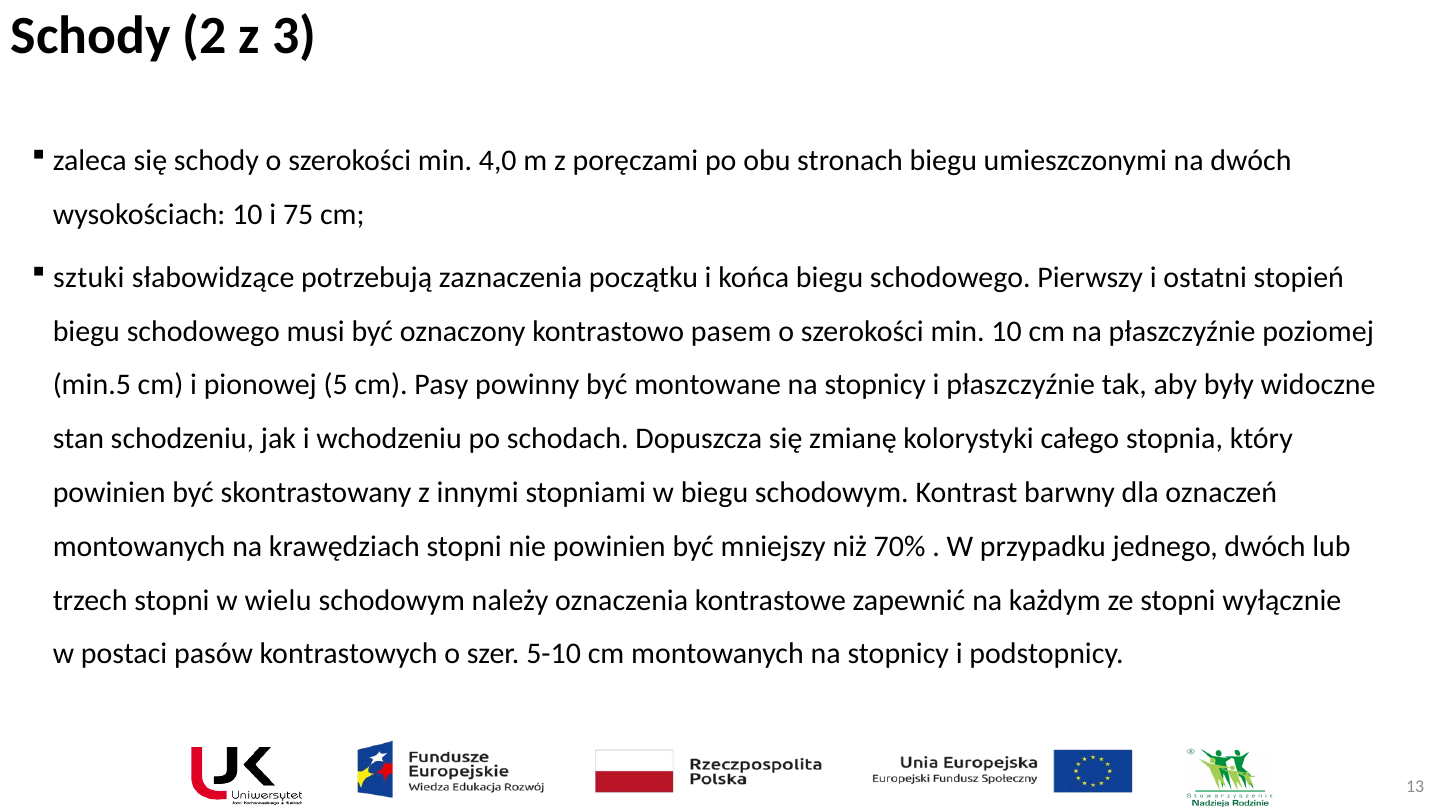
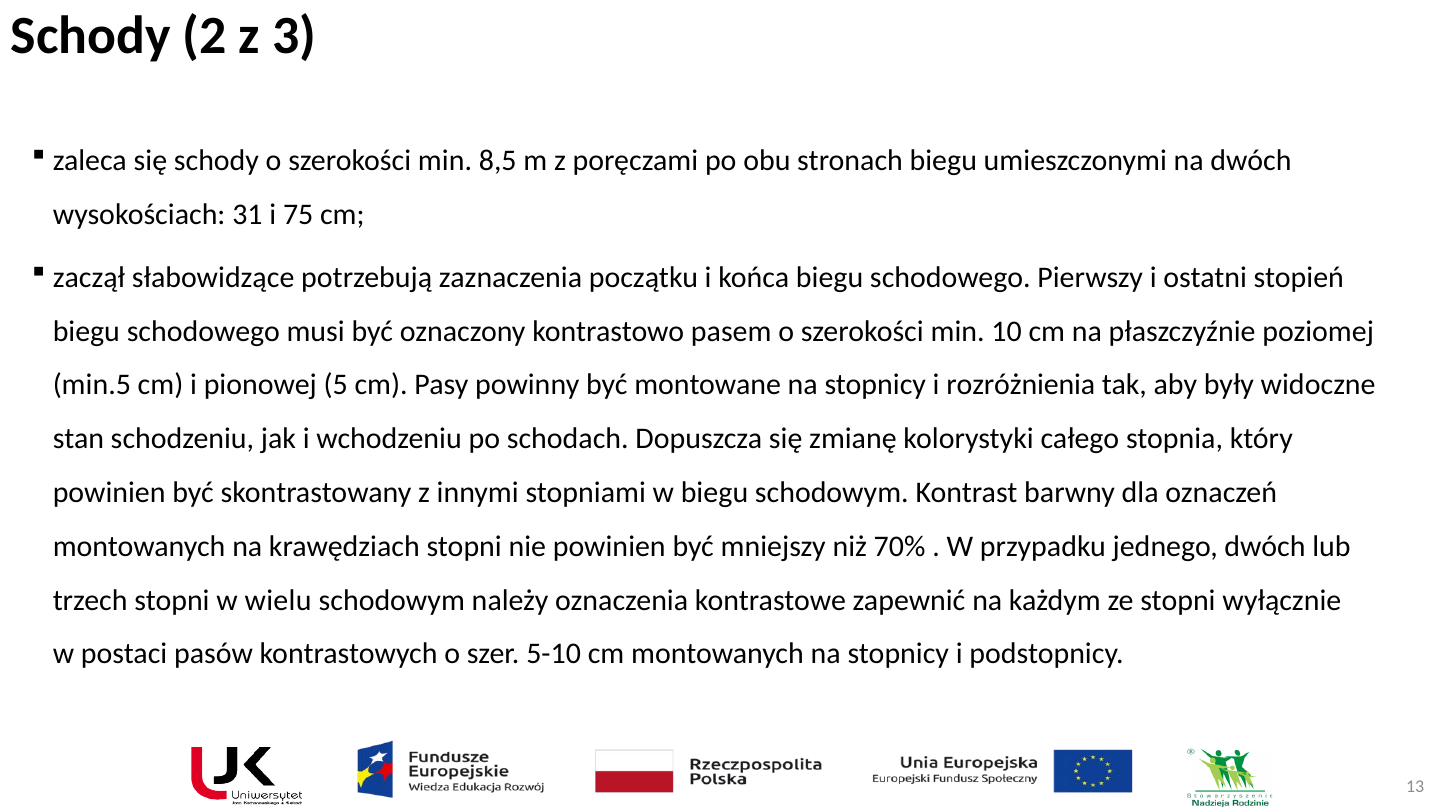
4,0: 4,0 -> 8,5
wysokościach 10: 10 -> 31
sztuki: sztuki -> zaczął
i płaszczyźnie: płaszczyźnie -> rozróżnienia
